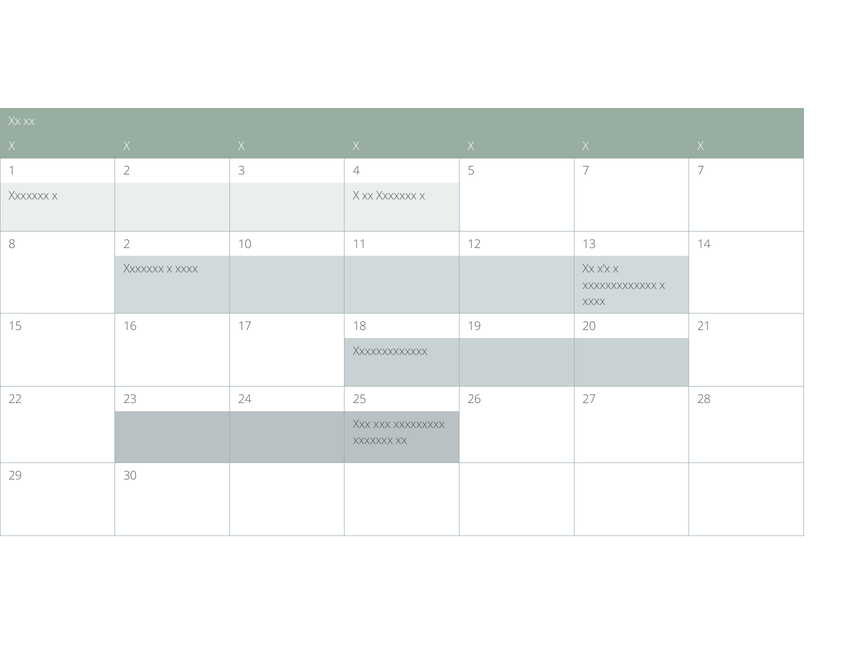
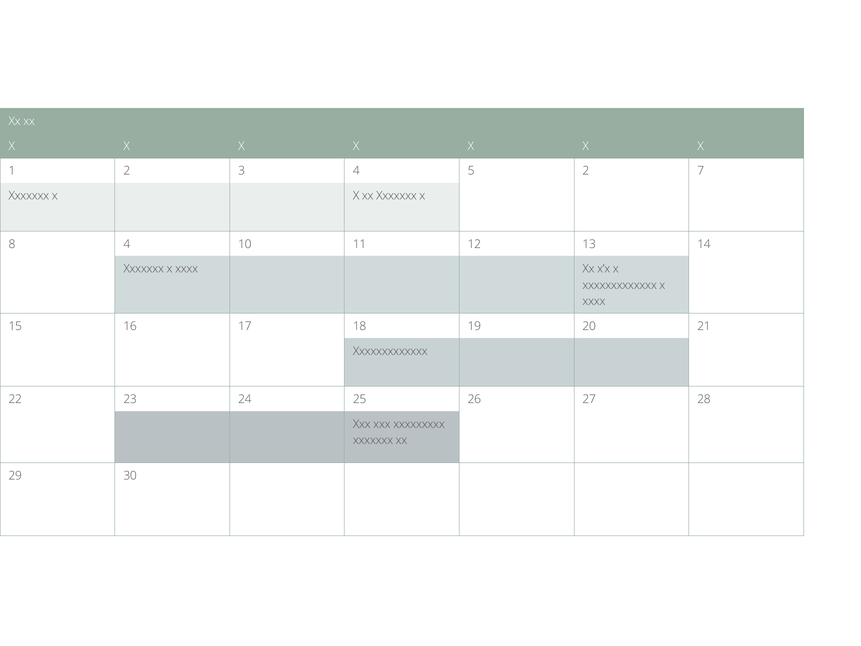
5 7: 7 -> 2
8 2: 2 -> 4
